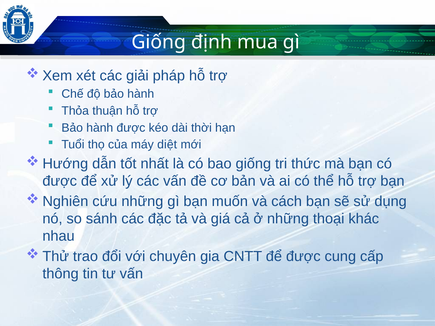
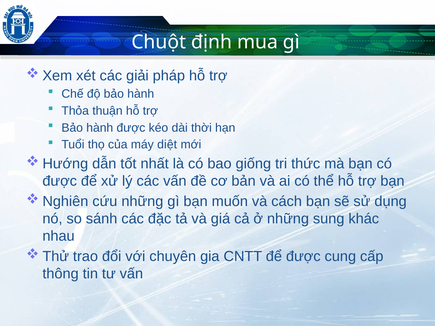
Giống at (159, 42): Giống -> Chuột
thoại: thoại -> sung
